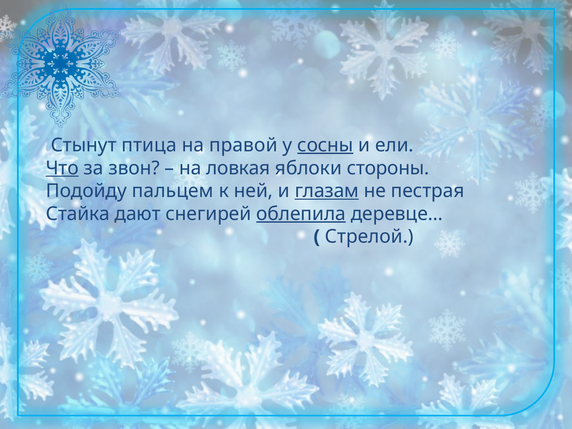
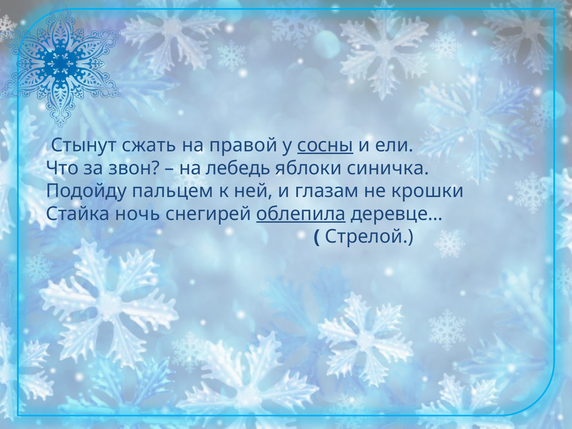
птица: птица -> сжать
Что underline: present -> none
ловкая: ловкая -> лебедь
стороны: стороны -> синичка
глазам underline: present -> none
пестрая: пестрая -> крошки
дают: дают -> ночь
